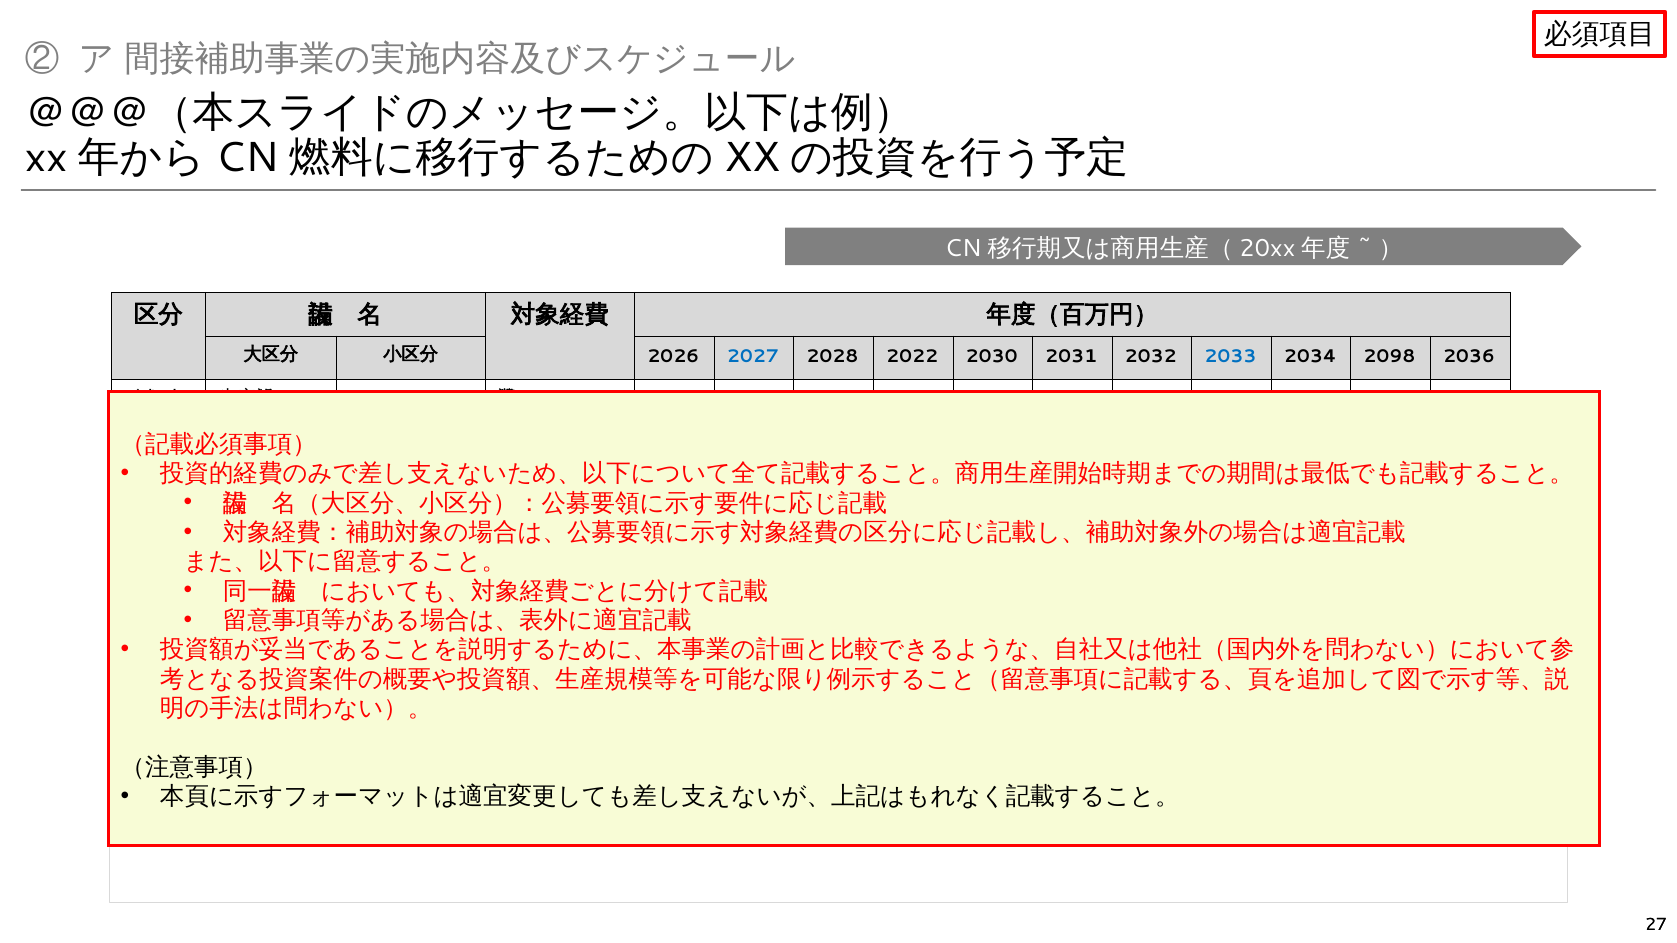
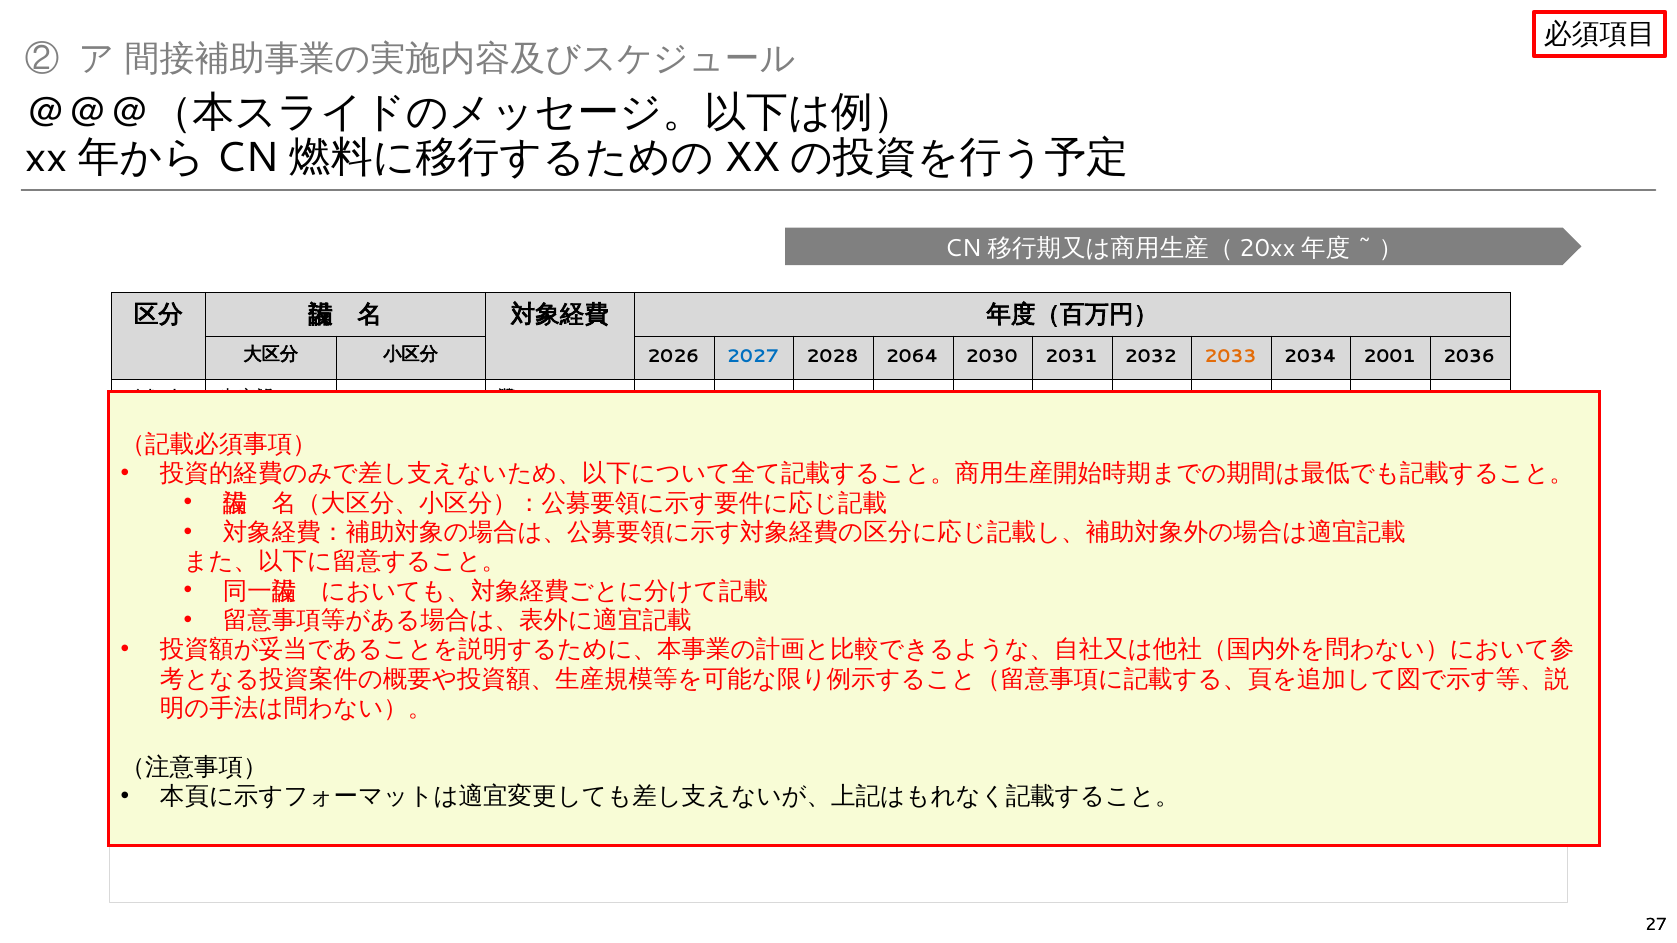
2022: 2022 -> 2064
2033 colour: blue -> orange
2098: 2098 -> 2001
